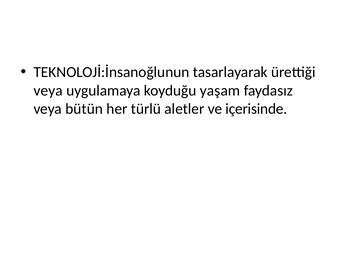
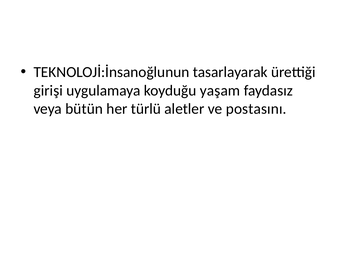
veya at (48, 91): veya -> girişi
içerisinde: içerisinde -> postasını
